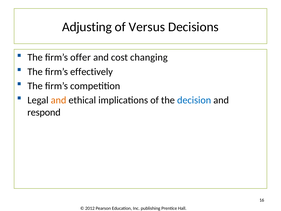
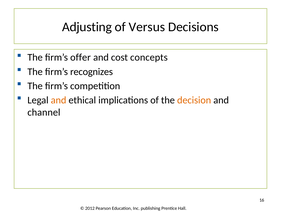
changing: changing -> concepts
effectively: effectively -> recognizes
decision colour: blue -> orange
respond: respond -> channel
